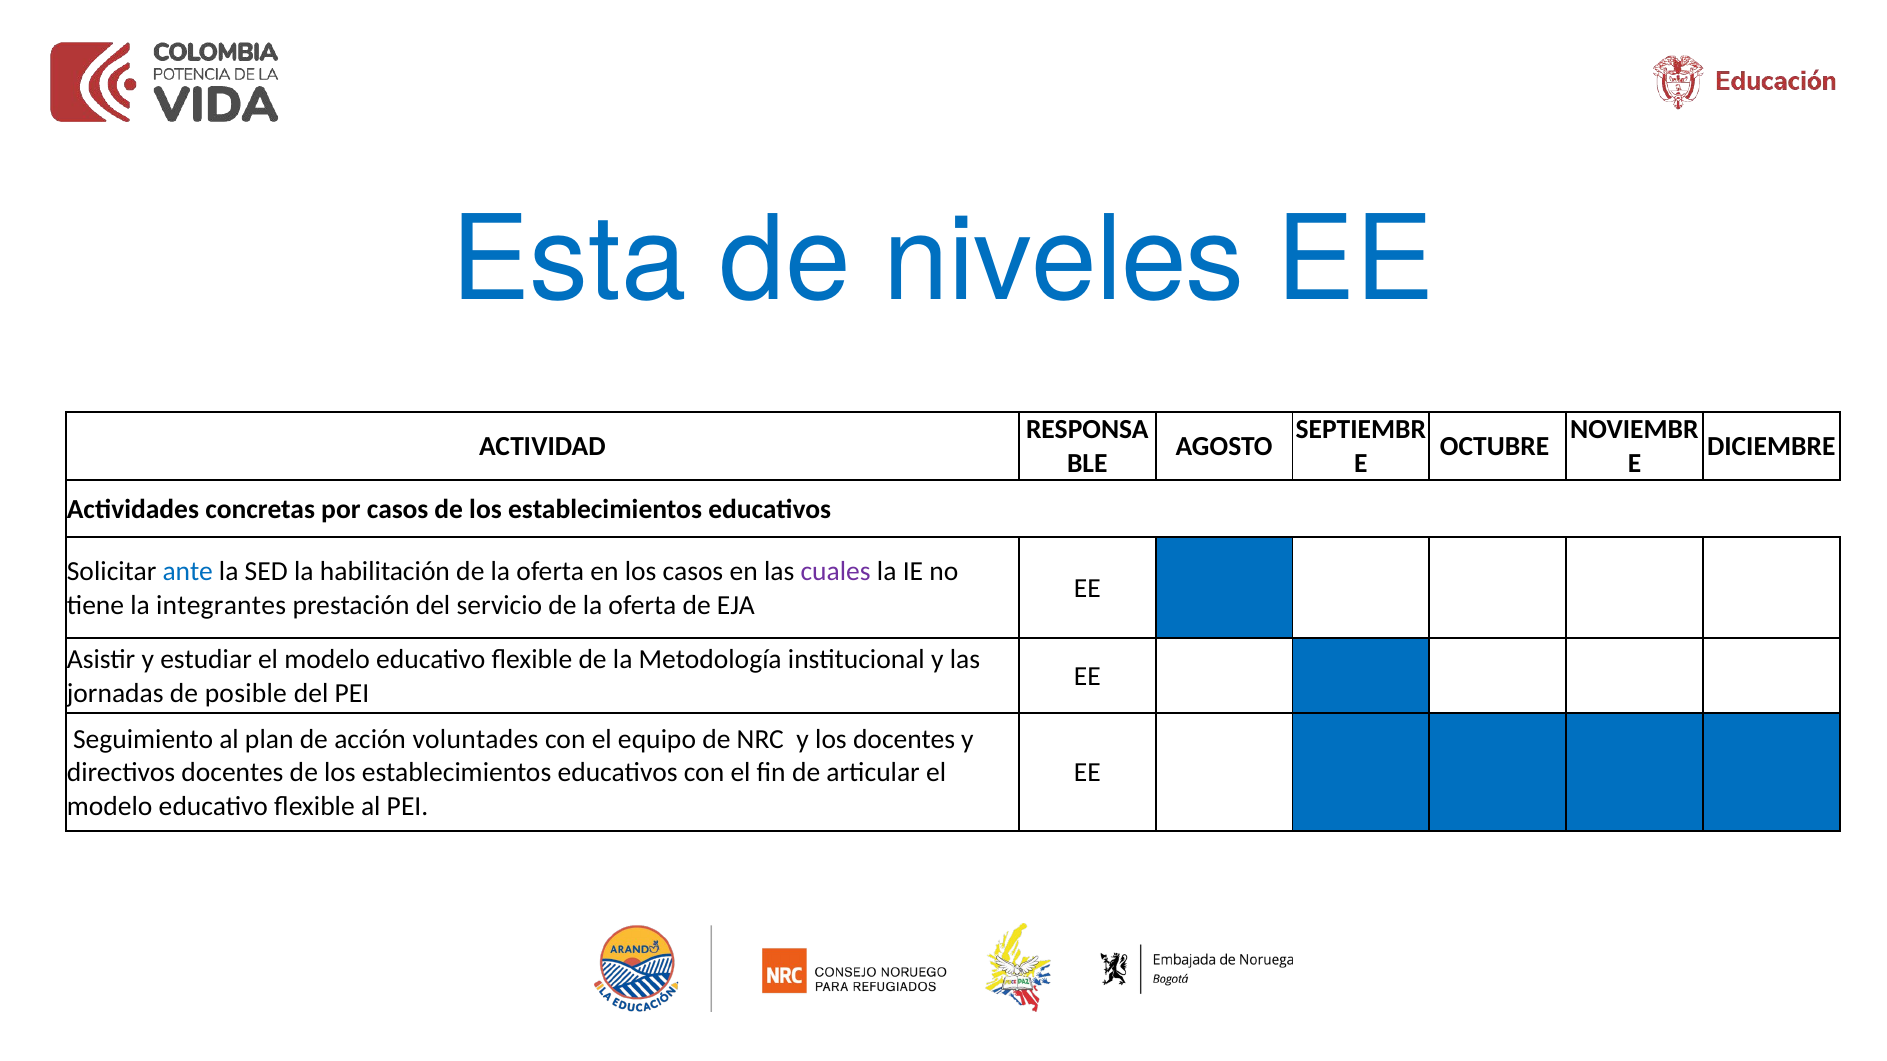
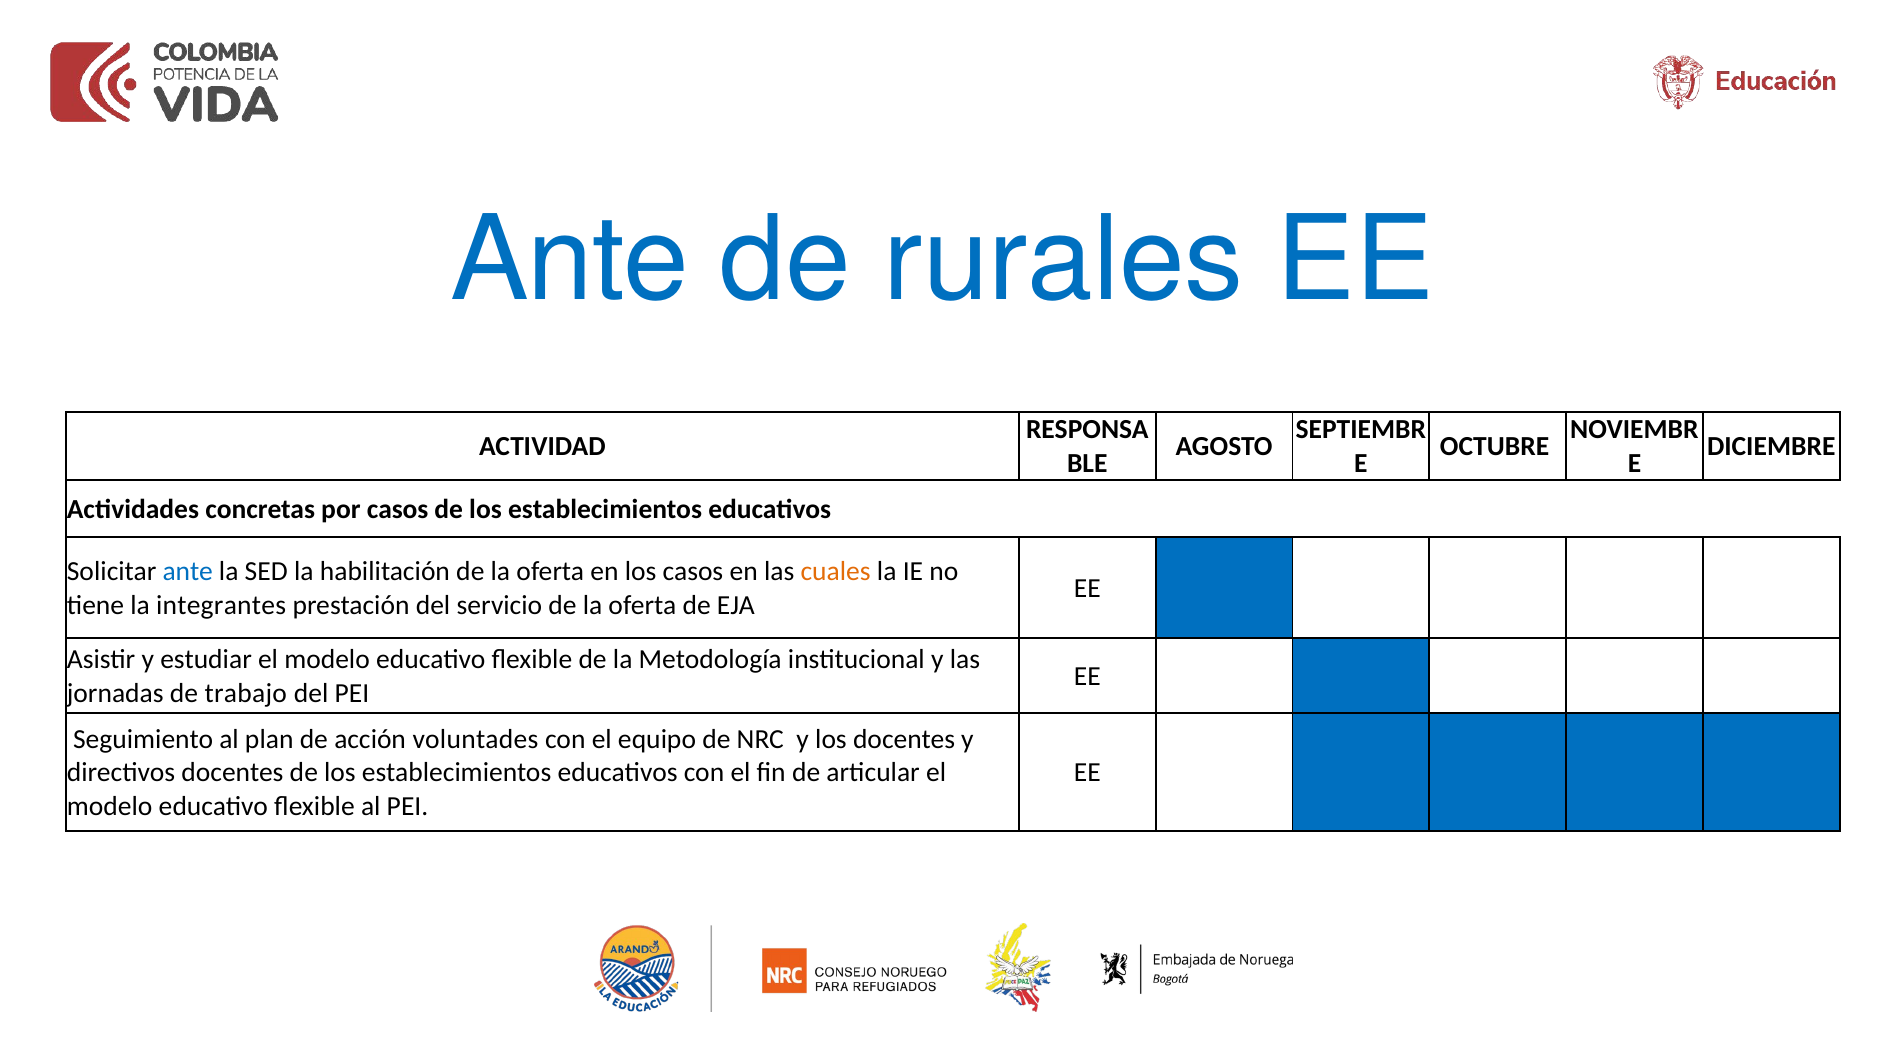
Esta at (569, 260): Esta -> Ante
niveles: niveles -> rurales
cuales colour: purple -> orange
posible: posible -> trabajo
